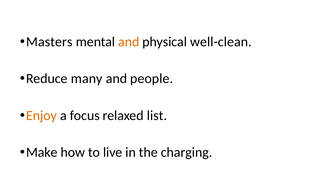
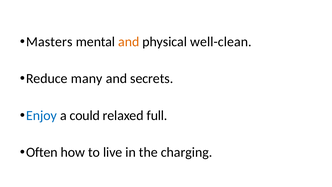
people: people -> secrets
Enjoy colour: orange -> blue
focus: focus -> could
list: list -> full
Make: Make -> Often
